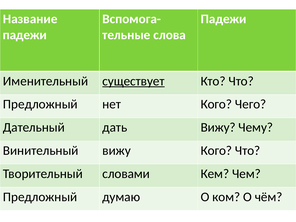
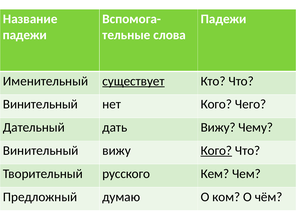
Предложный at (40, 104): Предложный -> Винительный
Кого at (216, 151) underline: none -> present
словами: словами -> русского
